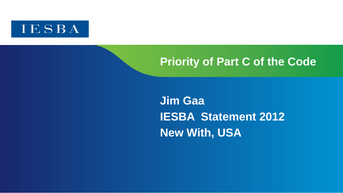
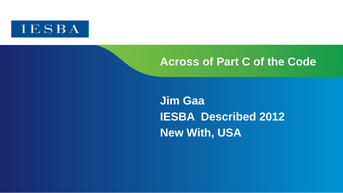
Priority: Priority -> Across
Statement: Statement -> Described
